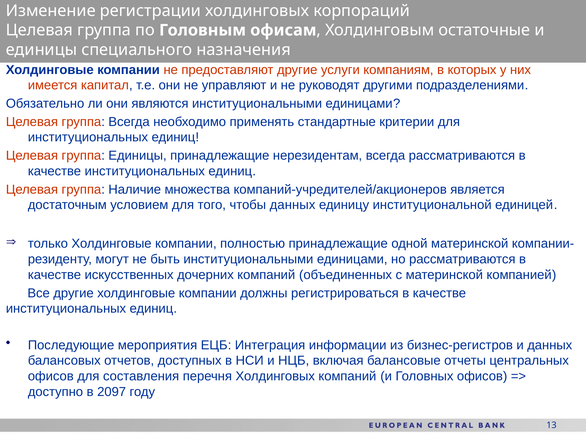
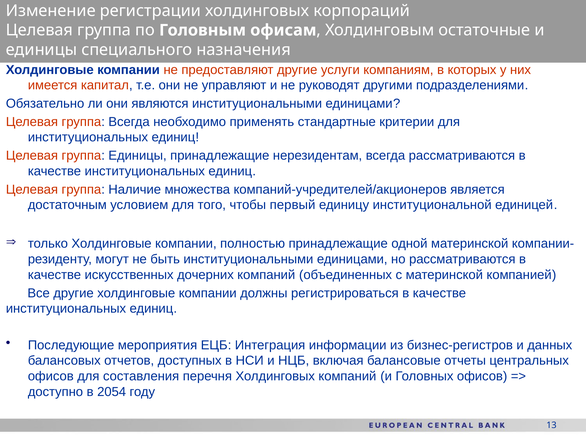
чтобы данных: данных -> первый
2097: 2097 -> 2054
